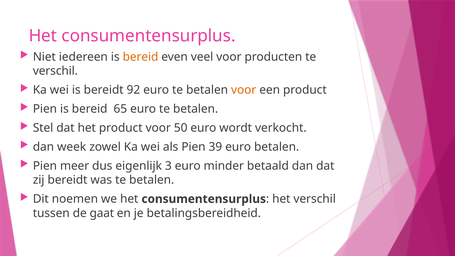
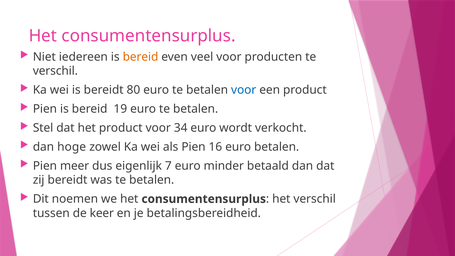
92: 92 -> 80
voor at (244, 90) colour: orange -> blue
65: 65 -> 19
50: 50 -> 34
week: week -> hoge
39: 39 -> 16
3: 3 -> 7
gaat: gaat -> keer
